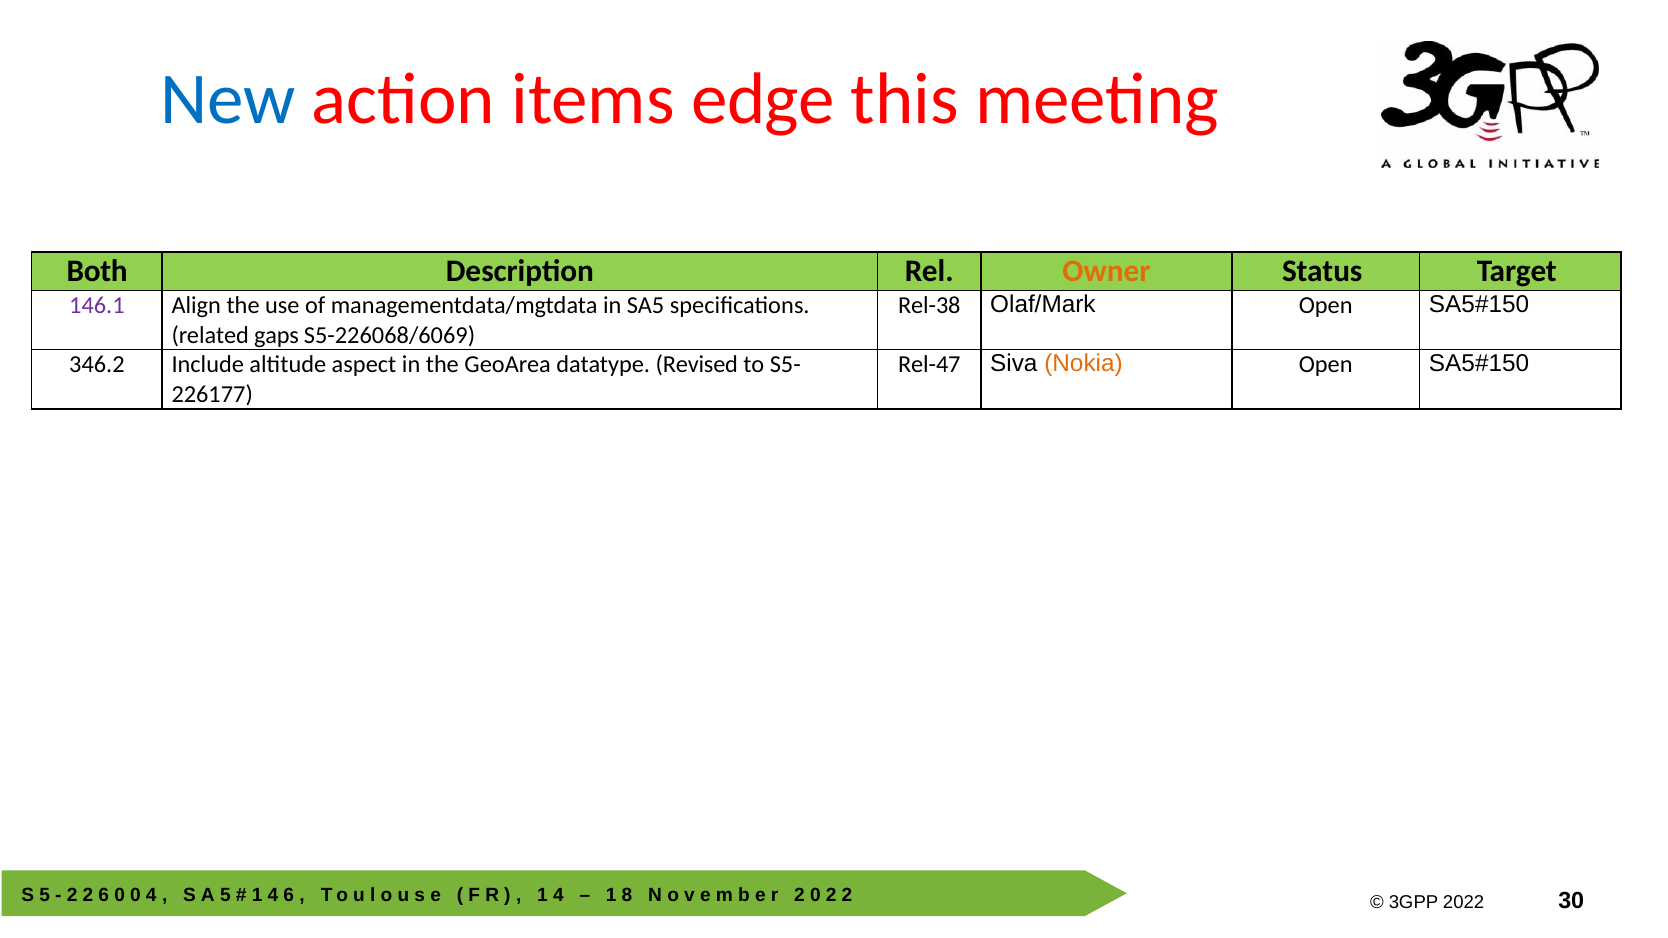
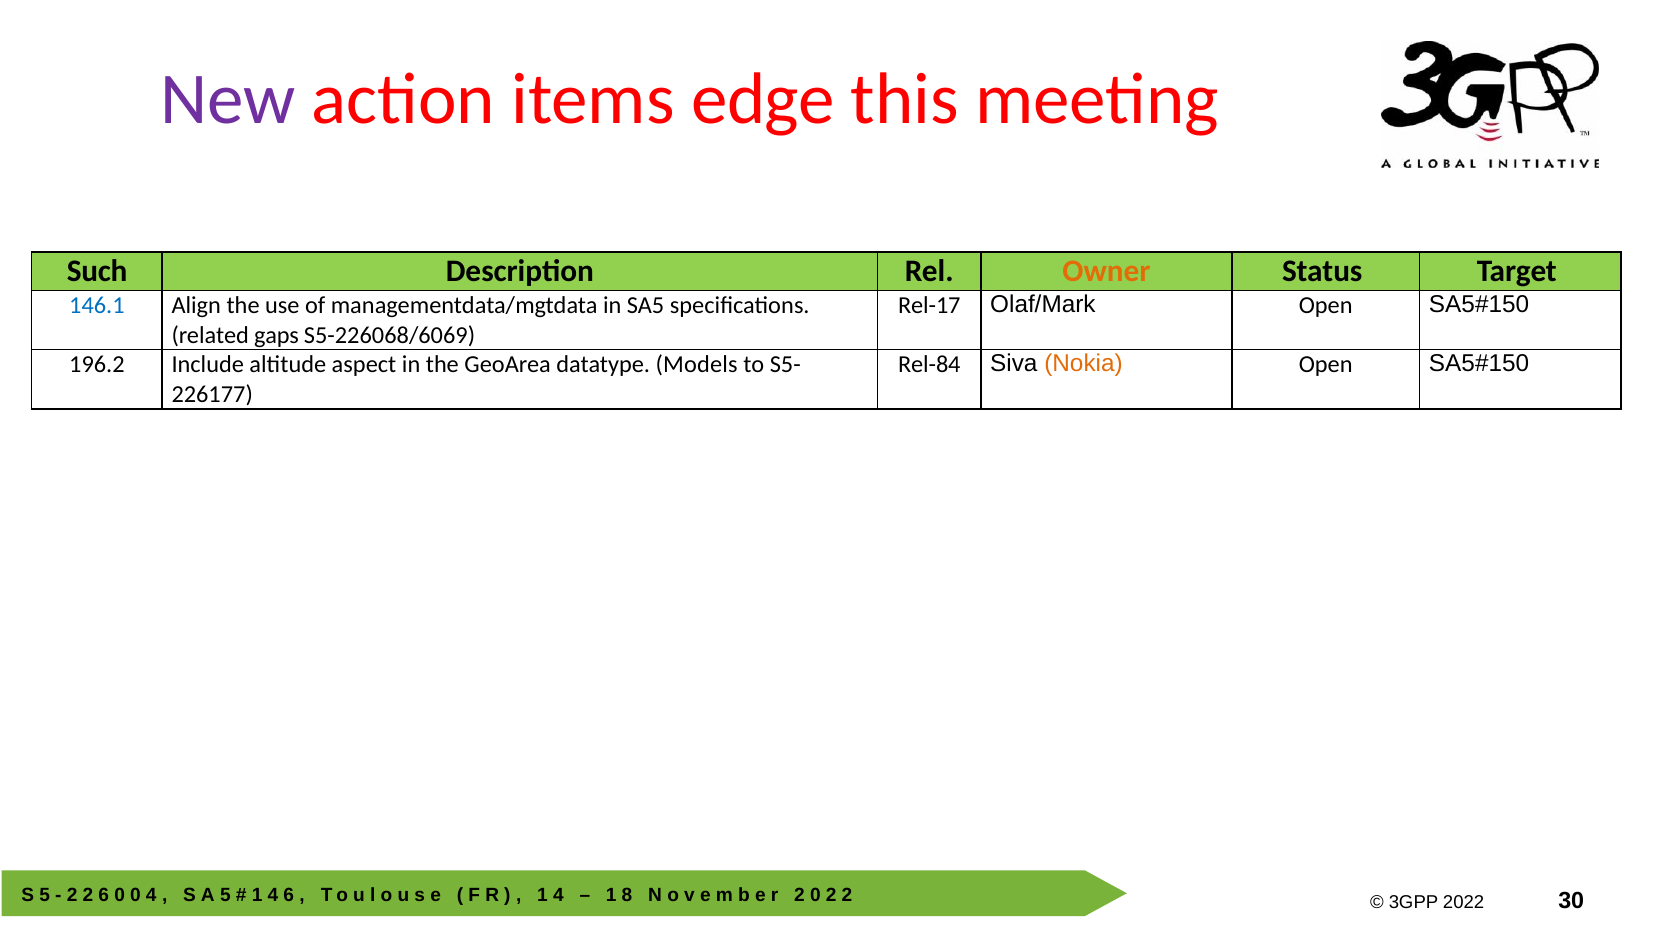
New colour: blue -> purple
Both: Both -> Such
146.1 colour: purple -> blue
Rel-38: Rel-38 -> Rel-17
346.2: 346.2 -> 196.2
Revised: Revised -> Models
Rel-47: Rel-47 -> Rel-84
